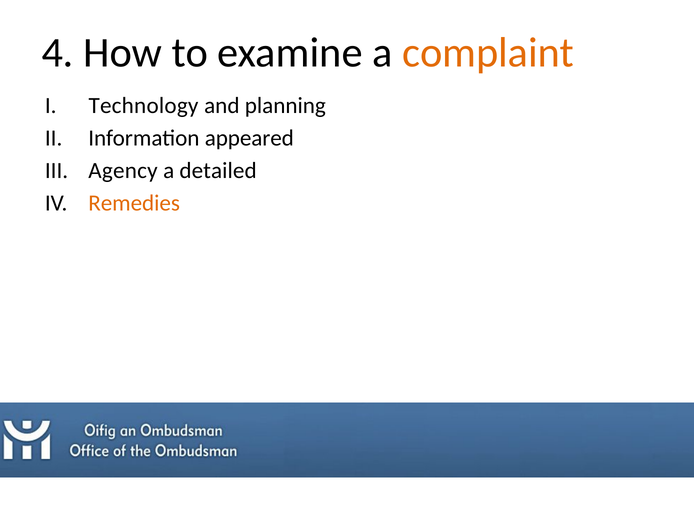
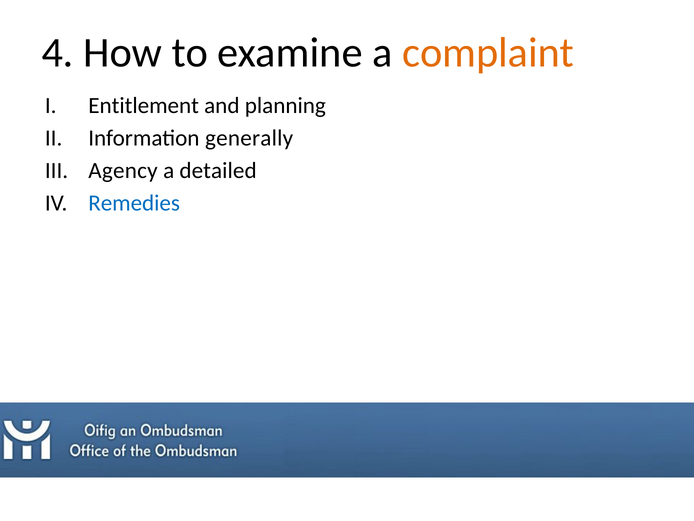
Technology: Technology -> Entitlement
appeared: appeared -> generally
Remedies colour: orange -> blue
